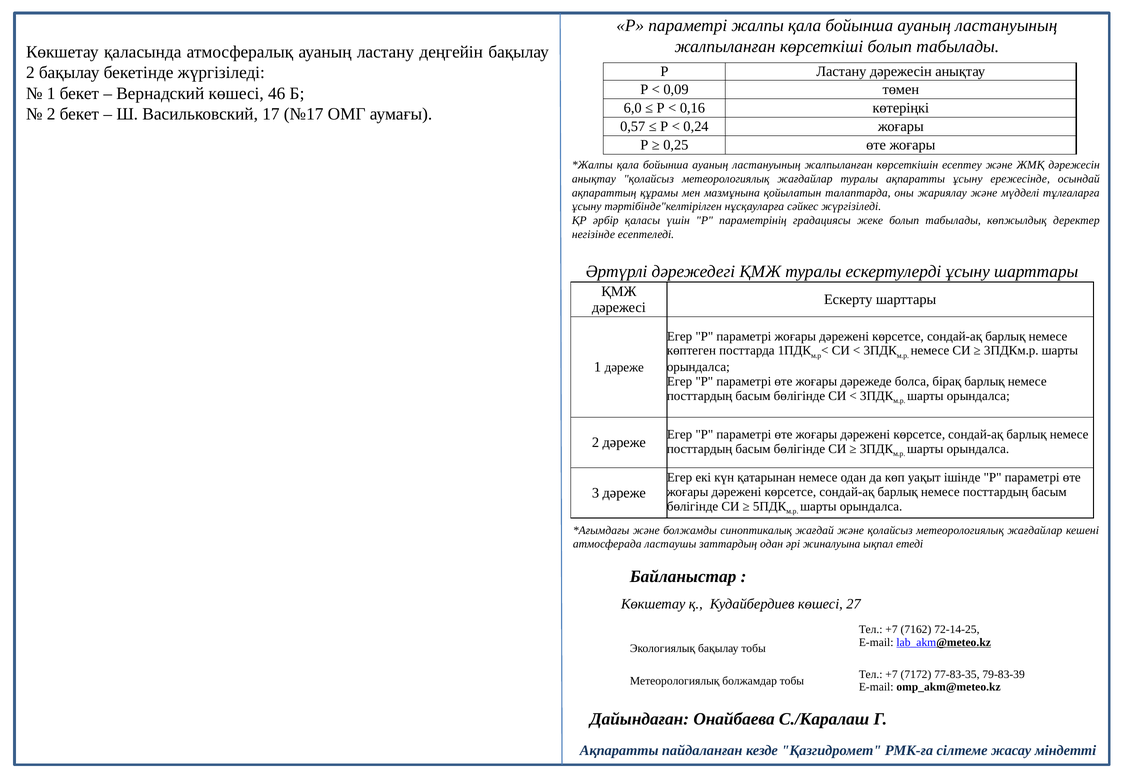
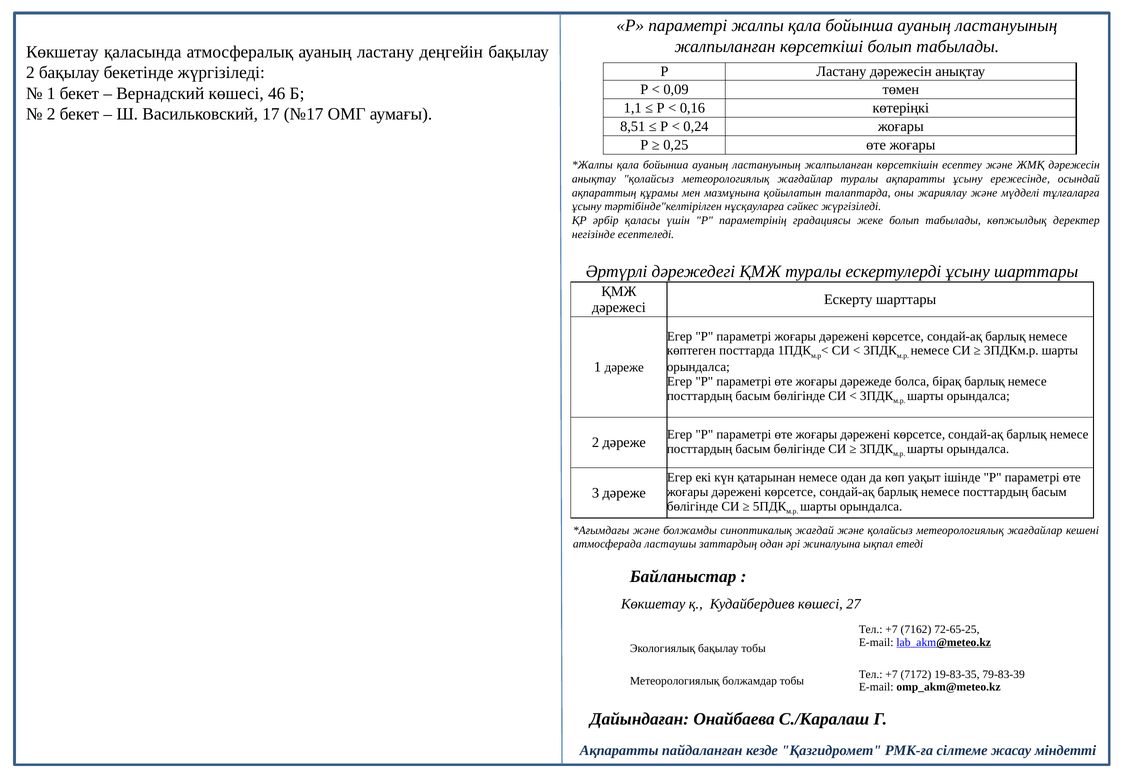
6,0: 6,0 -> 1,1
0,57: 0,57 -> 8,51
72-14-25: 72-14-25 -> 72-65-25
77-83-35: 77-83-35 -> 19-83-35
